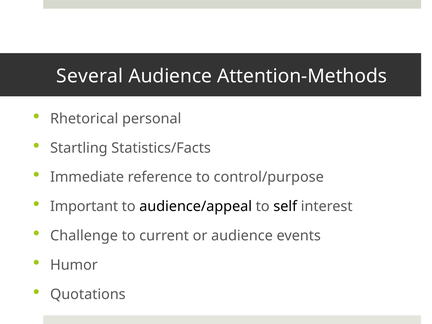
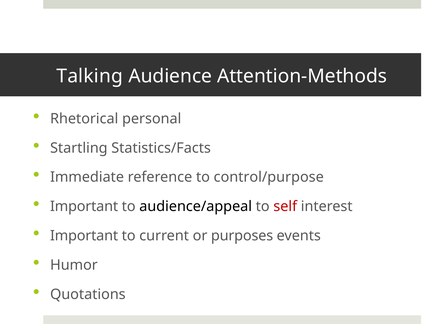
Several: Several -> Talking
self colour: black -> red
Challenge at (84, 236): Challenge -> Important
or audience: audience -> purposes
